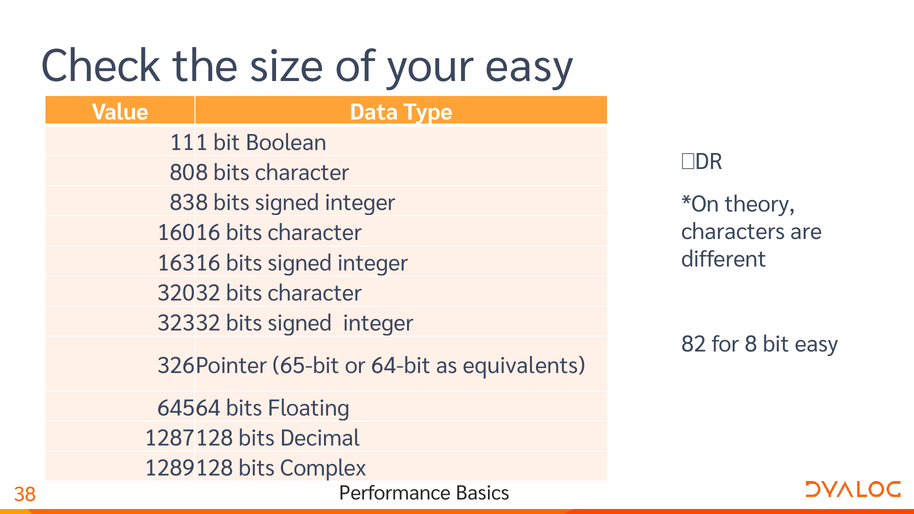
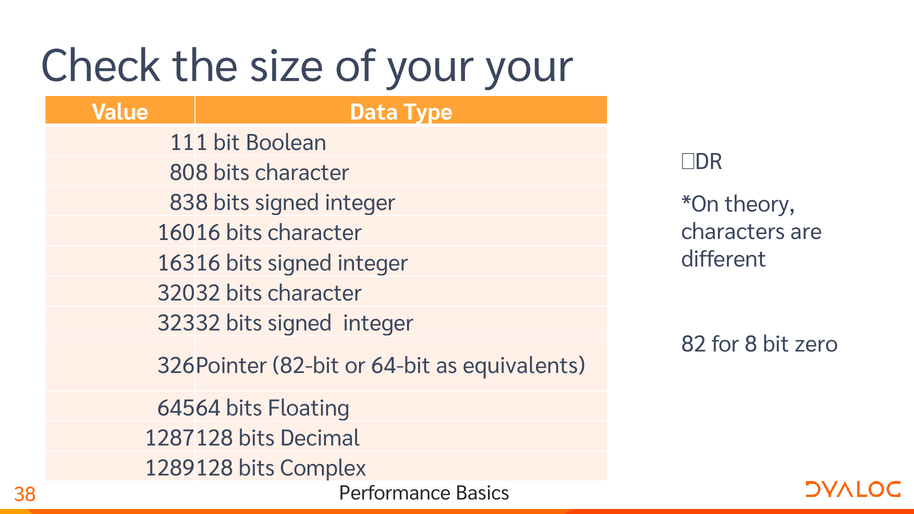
your easy: easy -> your
bit easy: easy -> zero
65-bit: 65-bit -> 82-bit
